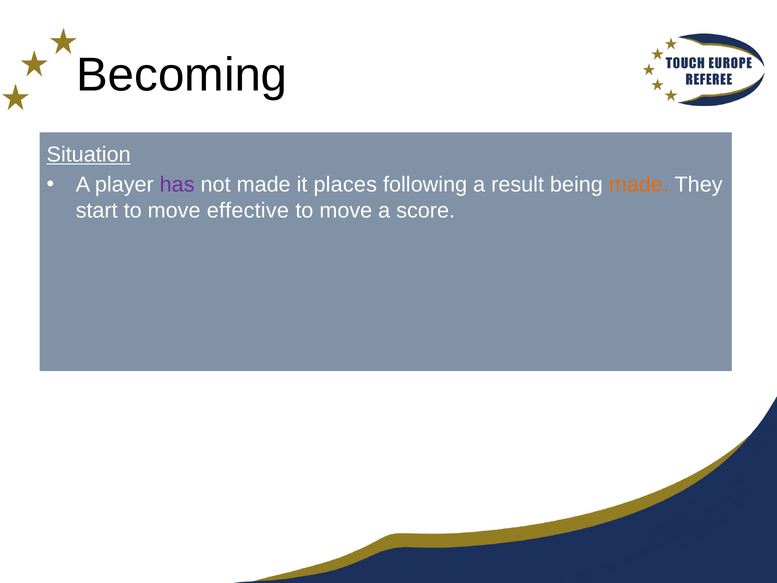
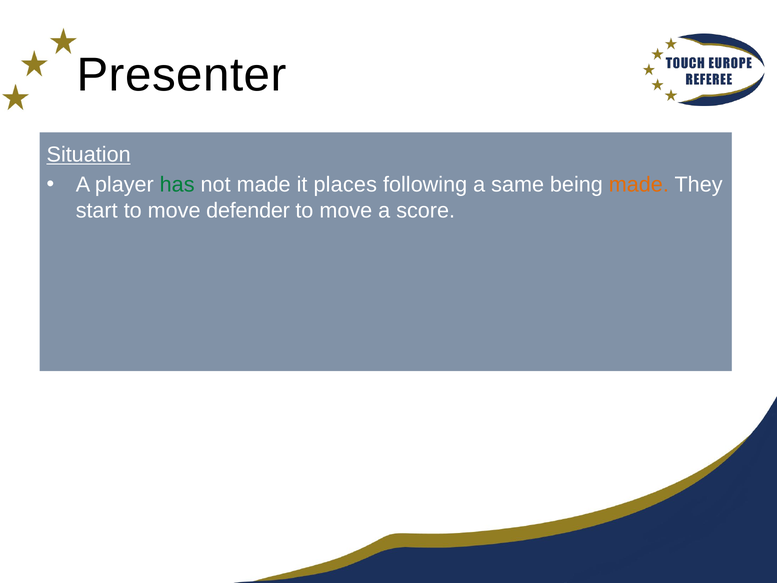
Becoming: Becoming -> Presenter
has colour: purple -> green
result: result -> same
effective: effective -> defender
